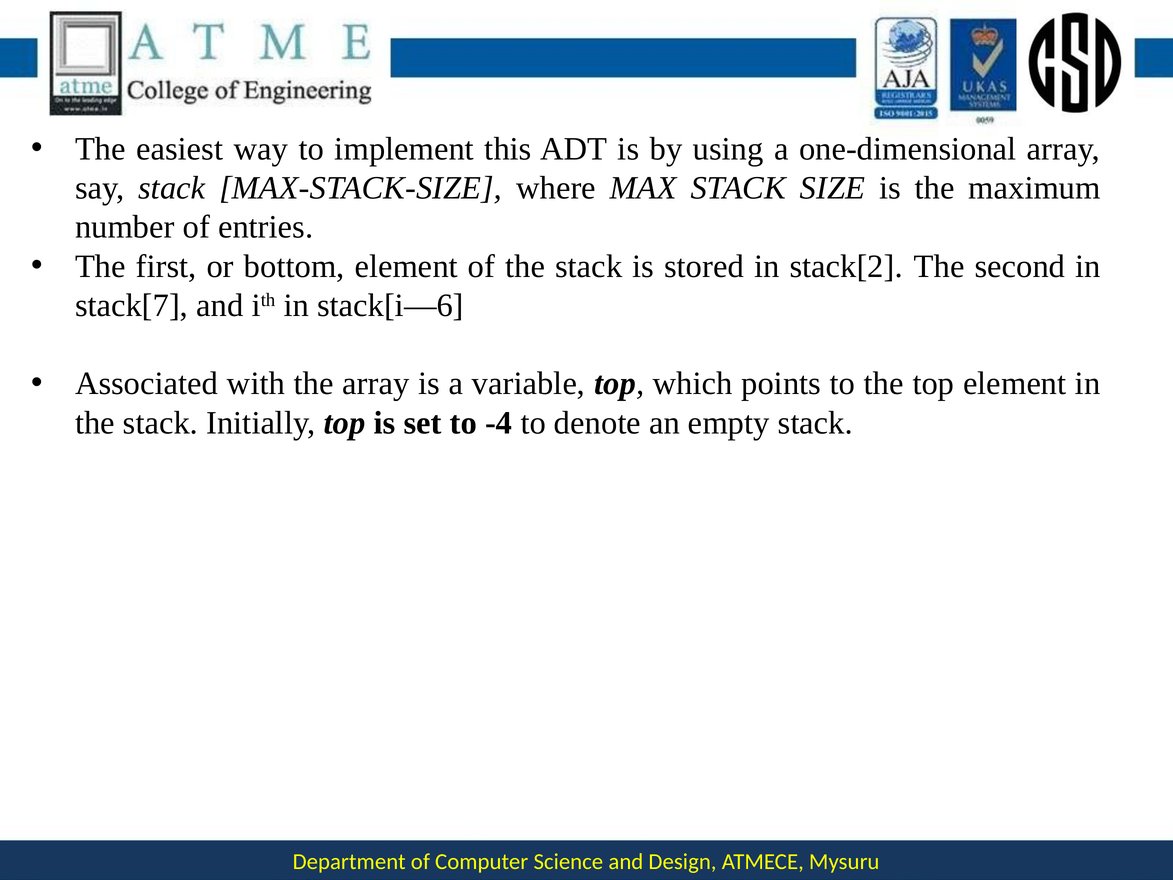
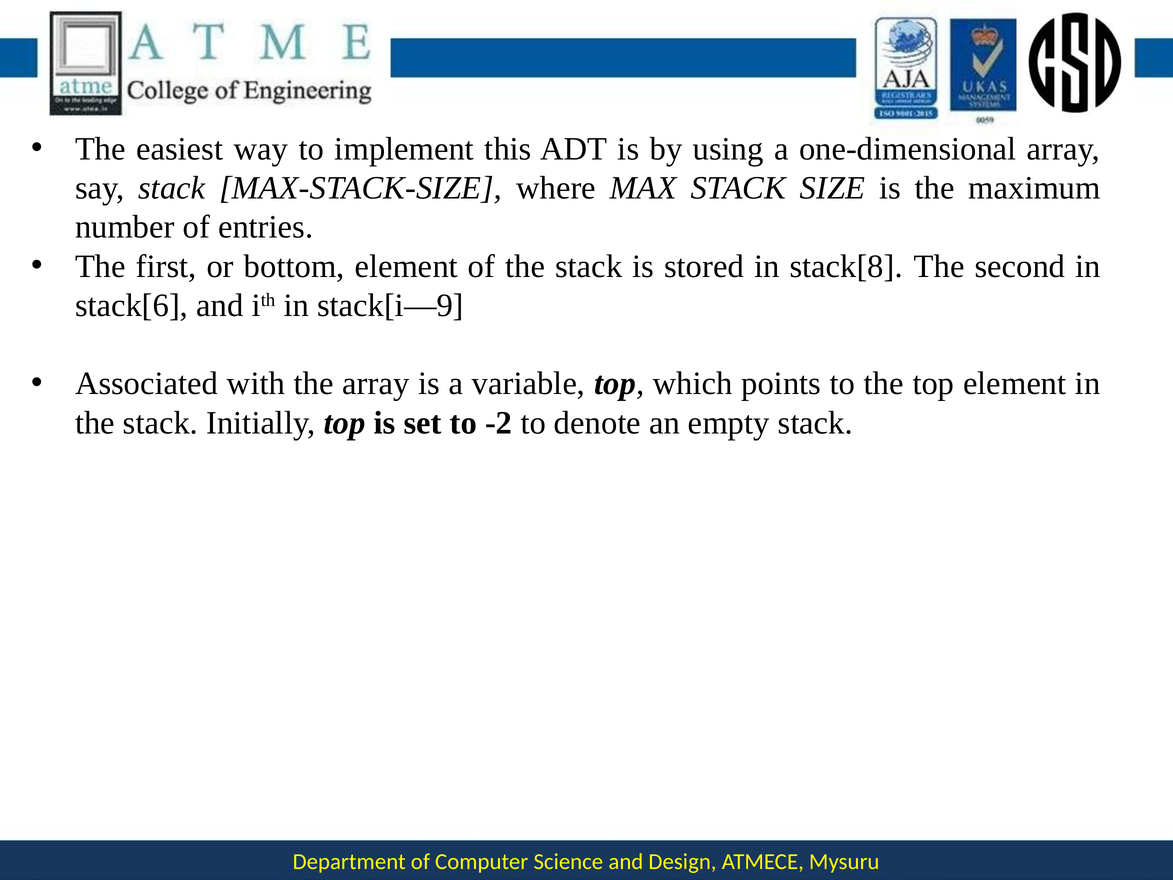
stack[2: stack[2 -> stack[8
stack[7: stack[7 -> stack[6
stack[i—6: stack[i—6 -> stack[i—9
-4: -4 -> -2
